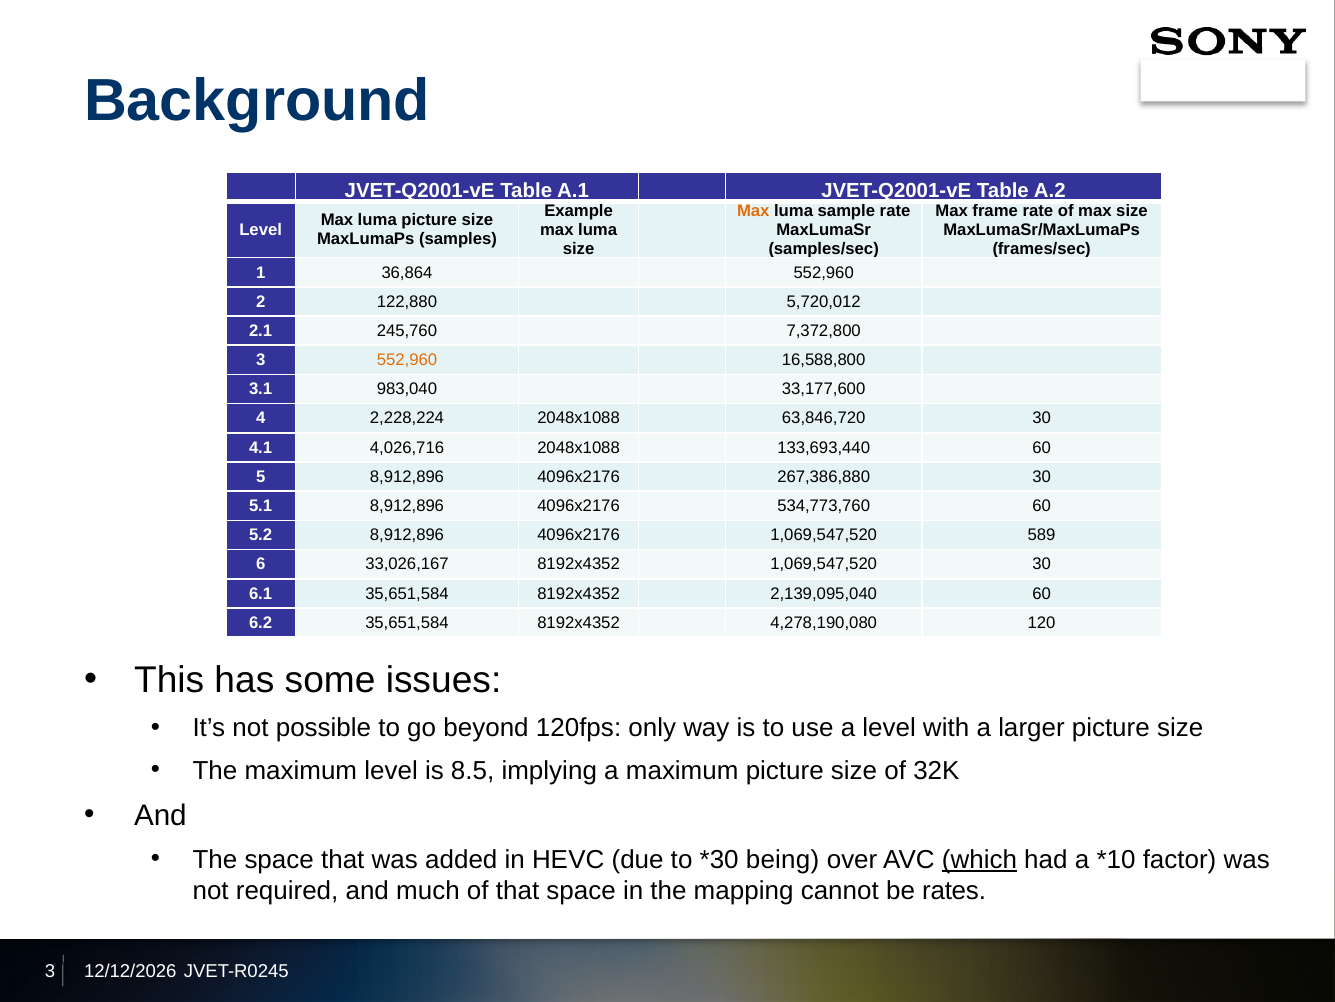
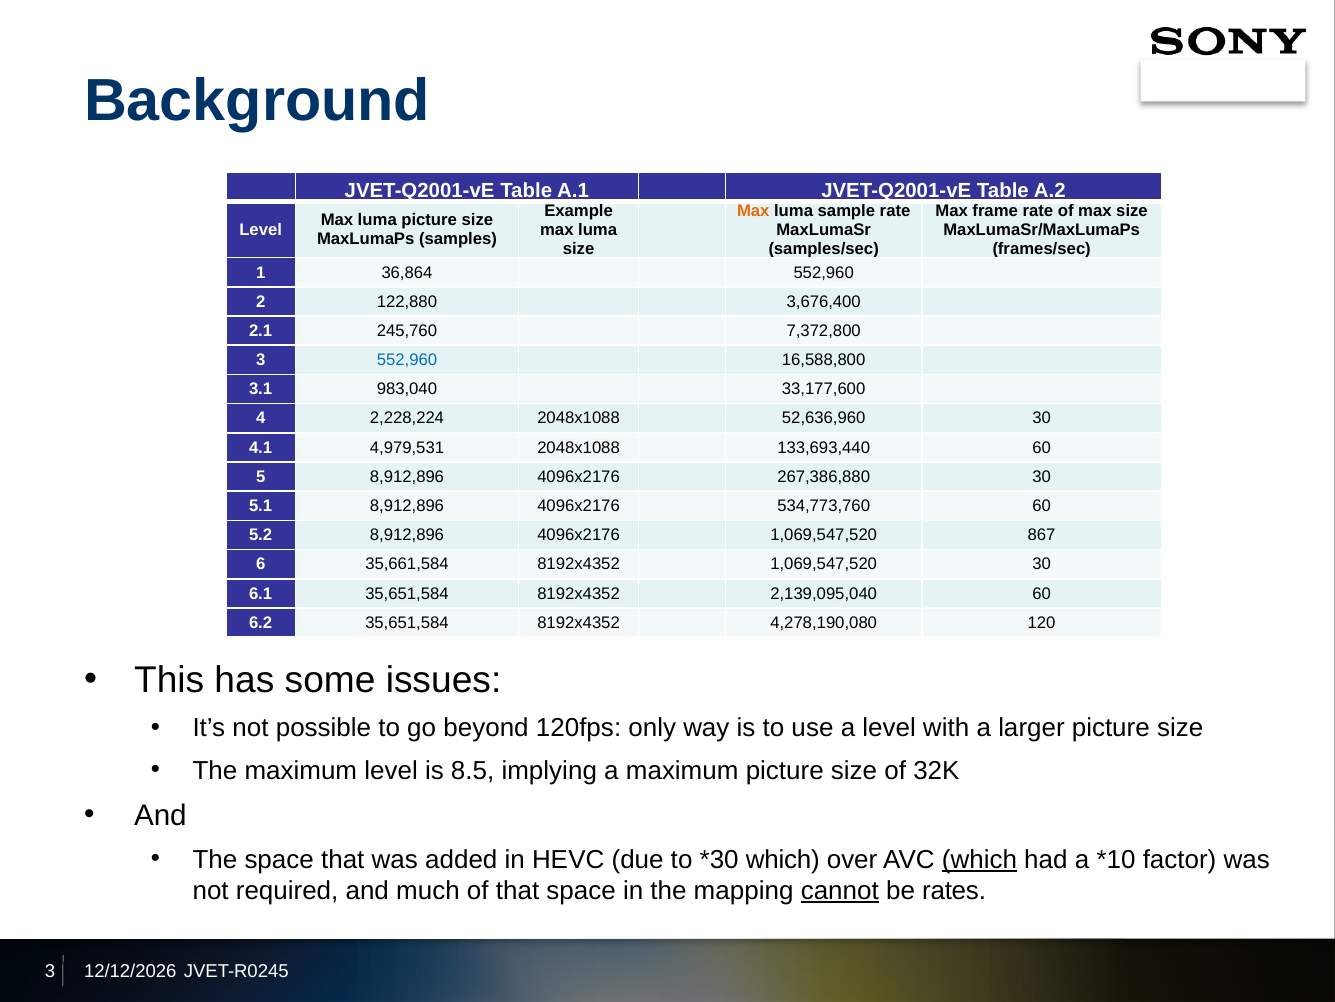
5,720,012: 5,720,012 -> 3,676,400
552,960 at (407, 360) colour: orange -> blue
63,846,720: 63,846,720 -> 52,636,960
4,026,716: 4,026,716 -> 4,979,531
589: 589 -> 867
33,026,167: 33,026,167 -> 35,661,584
being at (783, 859): being -> which
cannot underline: none -> present
